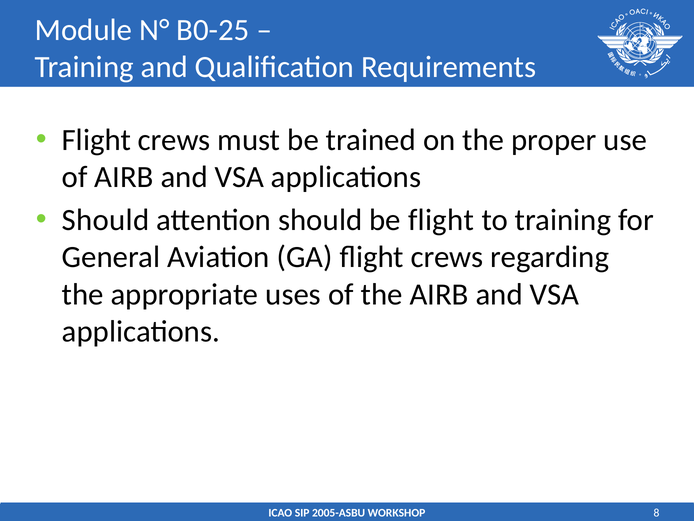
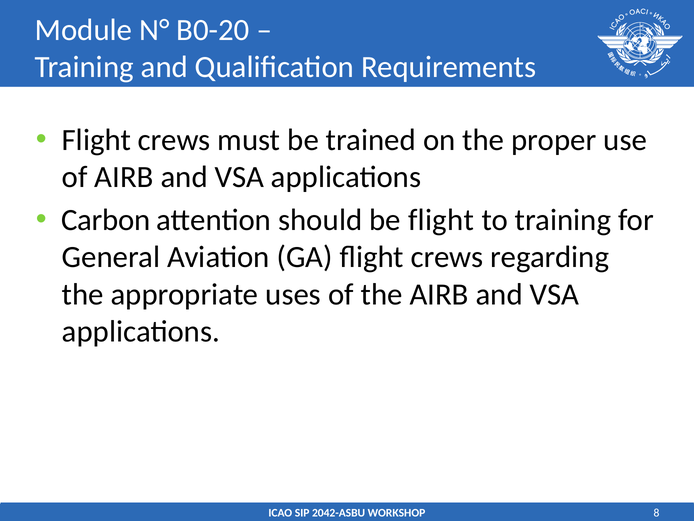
B0-25: B0-25 -> B0-20
Should at (106, 220): Should -> Carbon
2005-ASBU: 2005-ASBU -> 2042-ASBU
